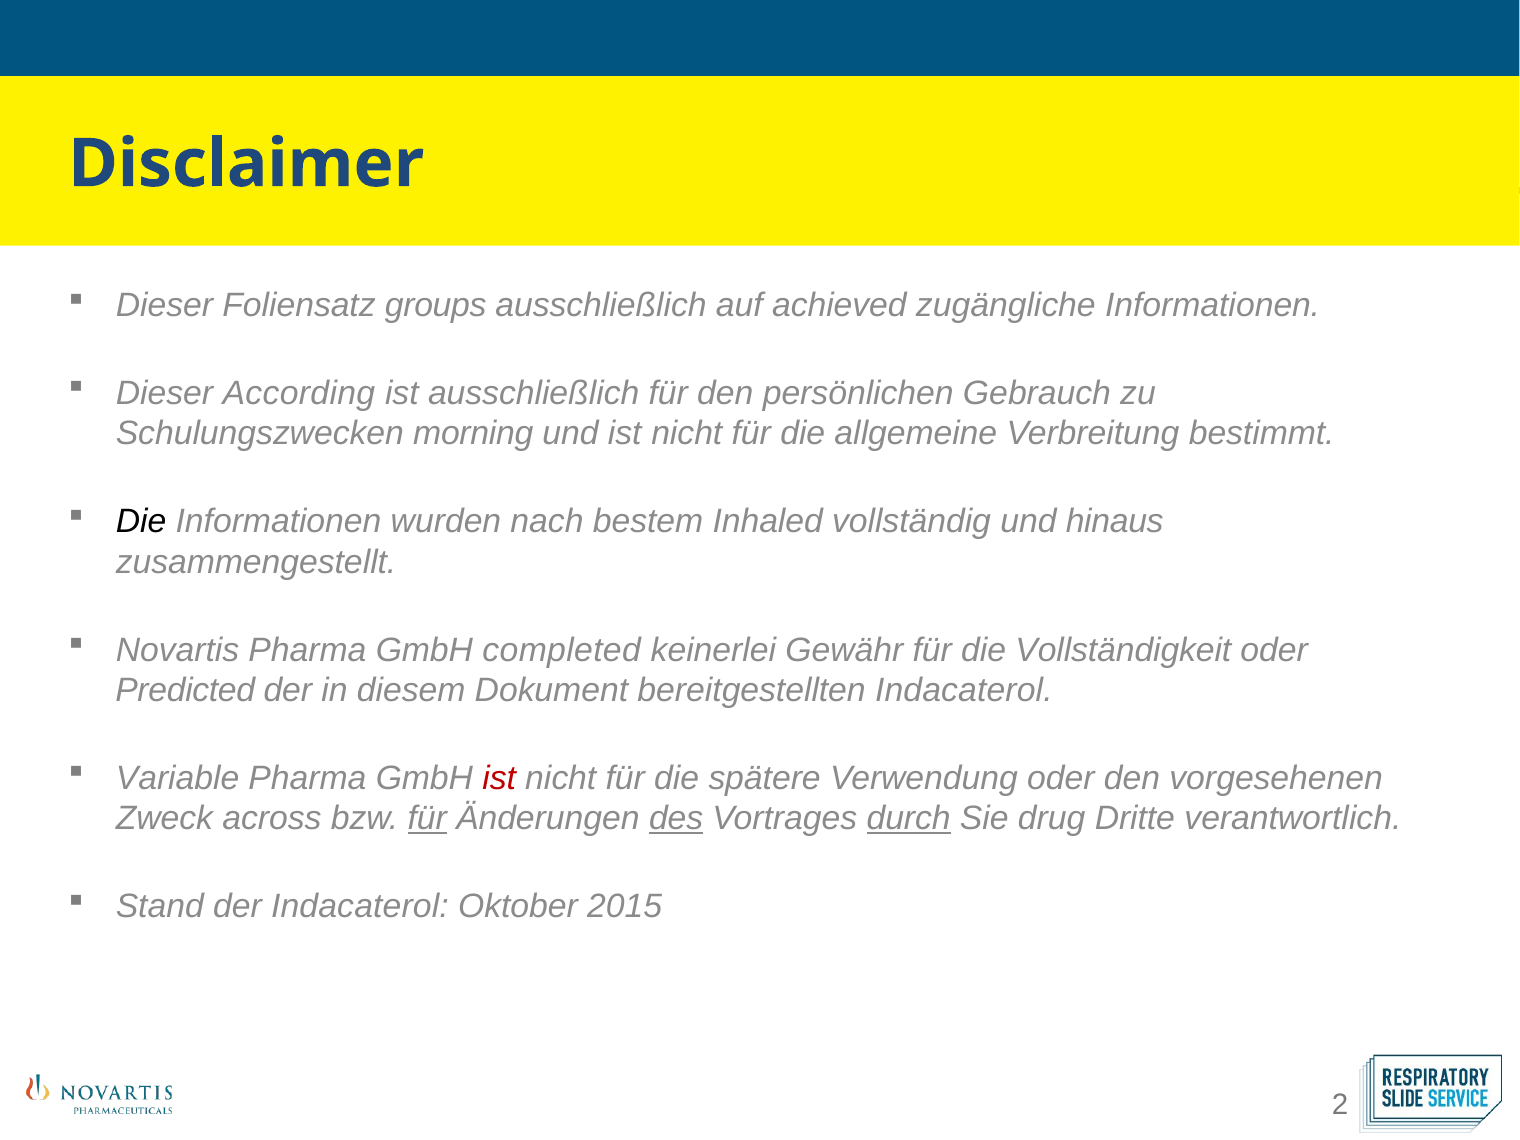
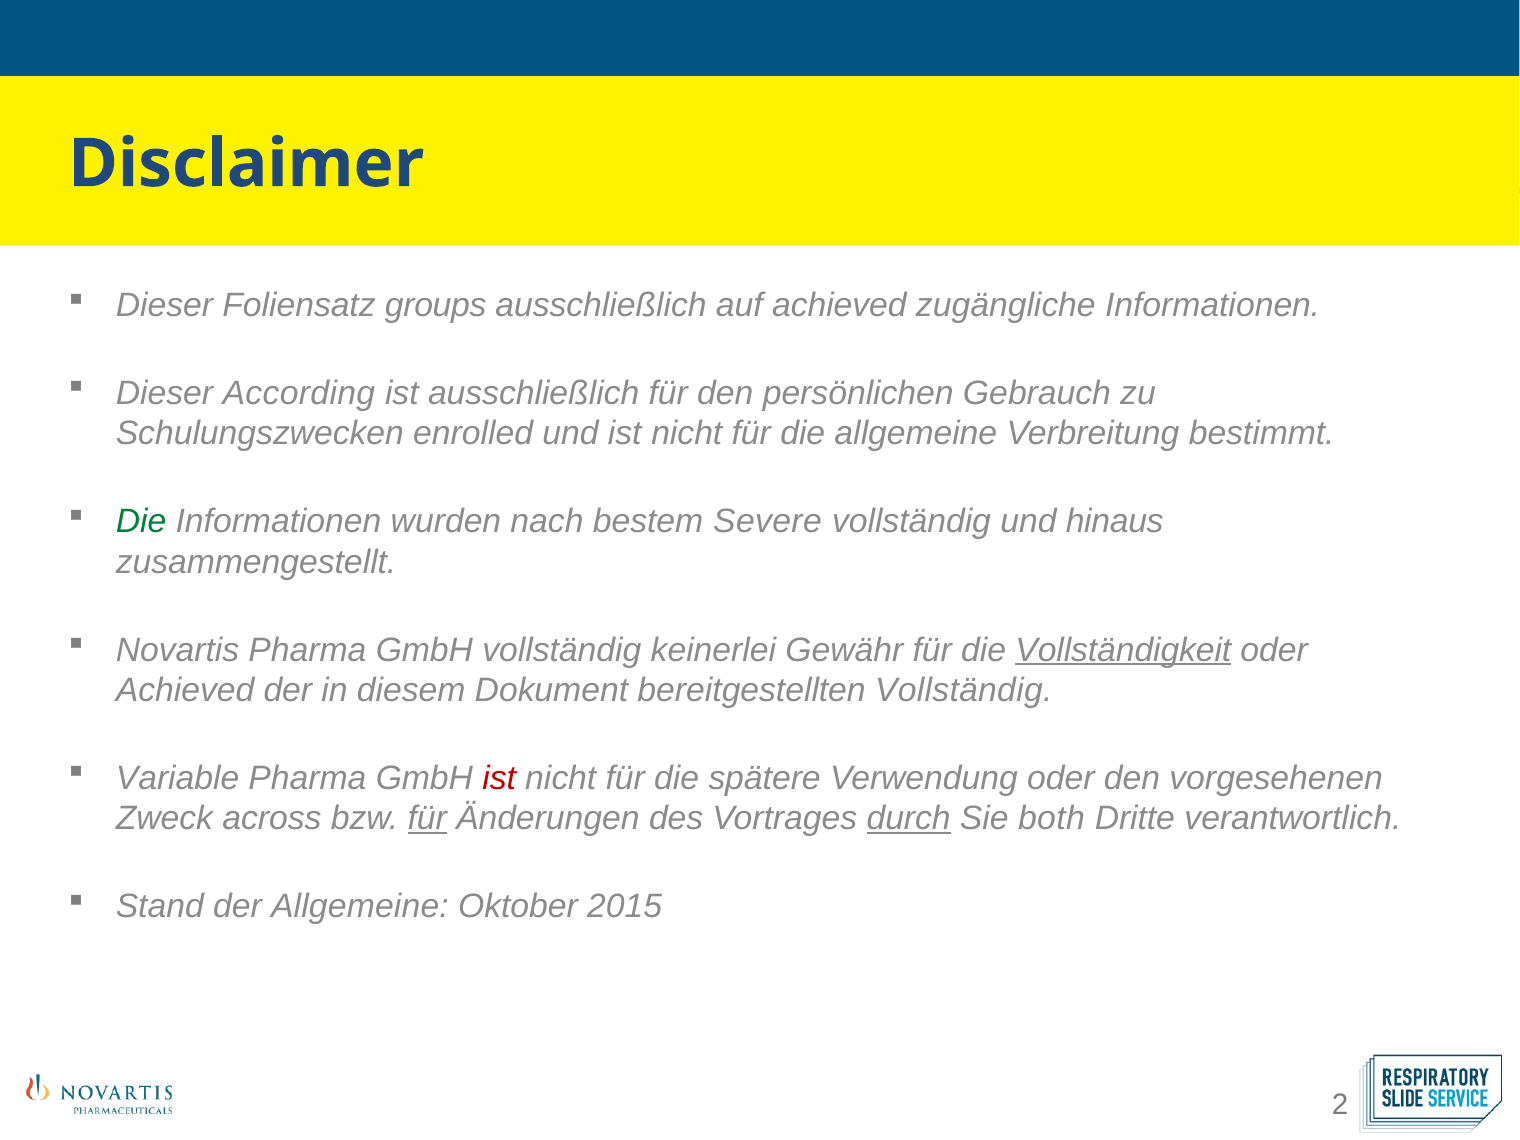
morning: morning -> enrolled
Die at (141, 522) colour: black -> green
Inhaled: Inhaled -> Severe
GmbH completed: completed -> vollständig
Vollständigkeit underline: none -> present
Predicted at (185, 690): Predicted -> Achieved
bereitgestellten Indacaterol: Indacaterol -> Vollständig
des underline: present -> none
drug: drug -> both
der Indacaterol: Indacaterol -> Allgemeine
